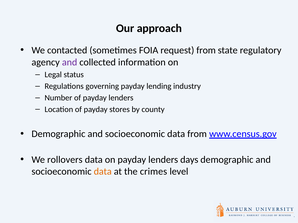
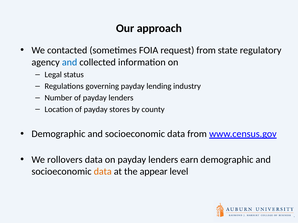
and at (70, 62) colour: purple -> blue
days: days -> earn
crimes: crimes -> appear
